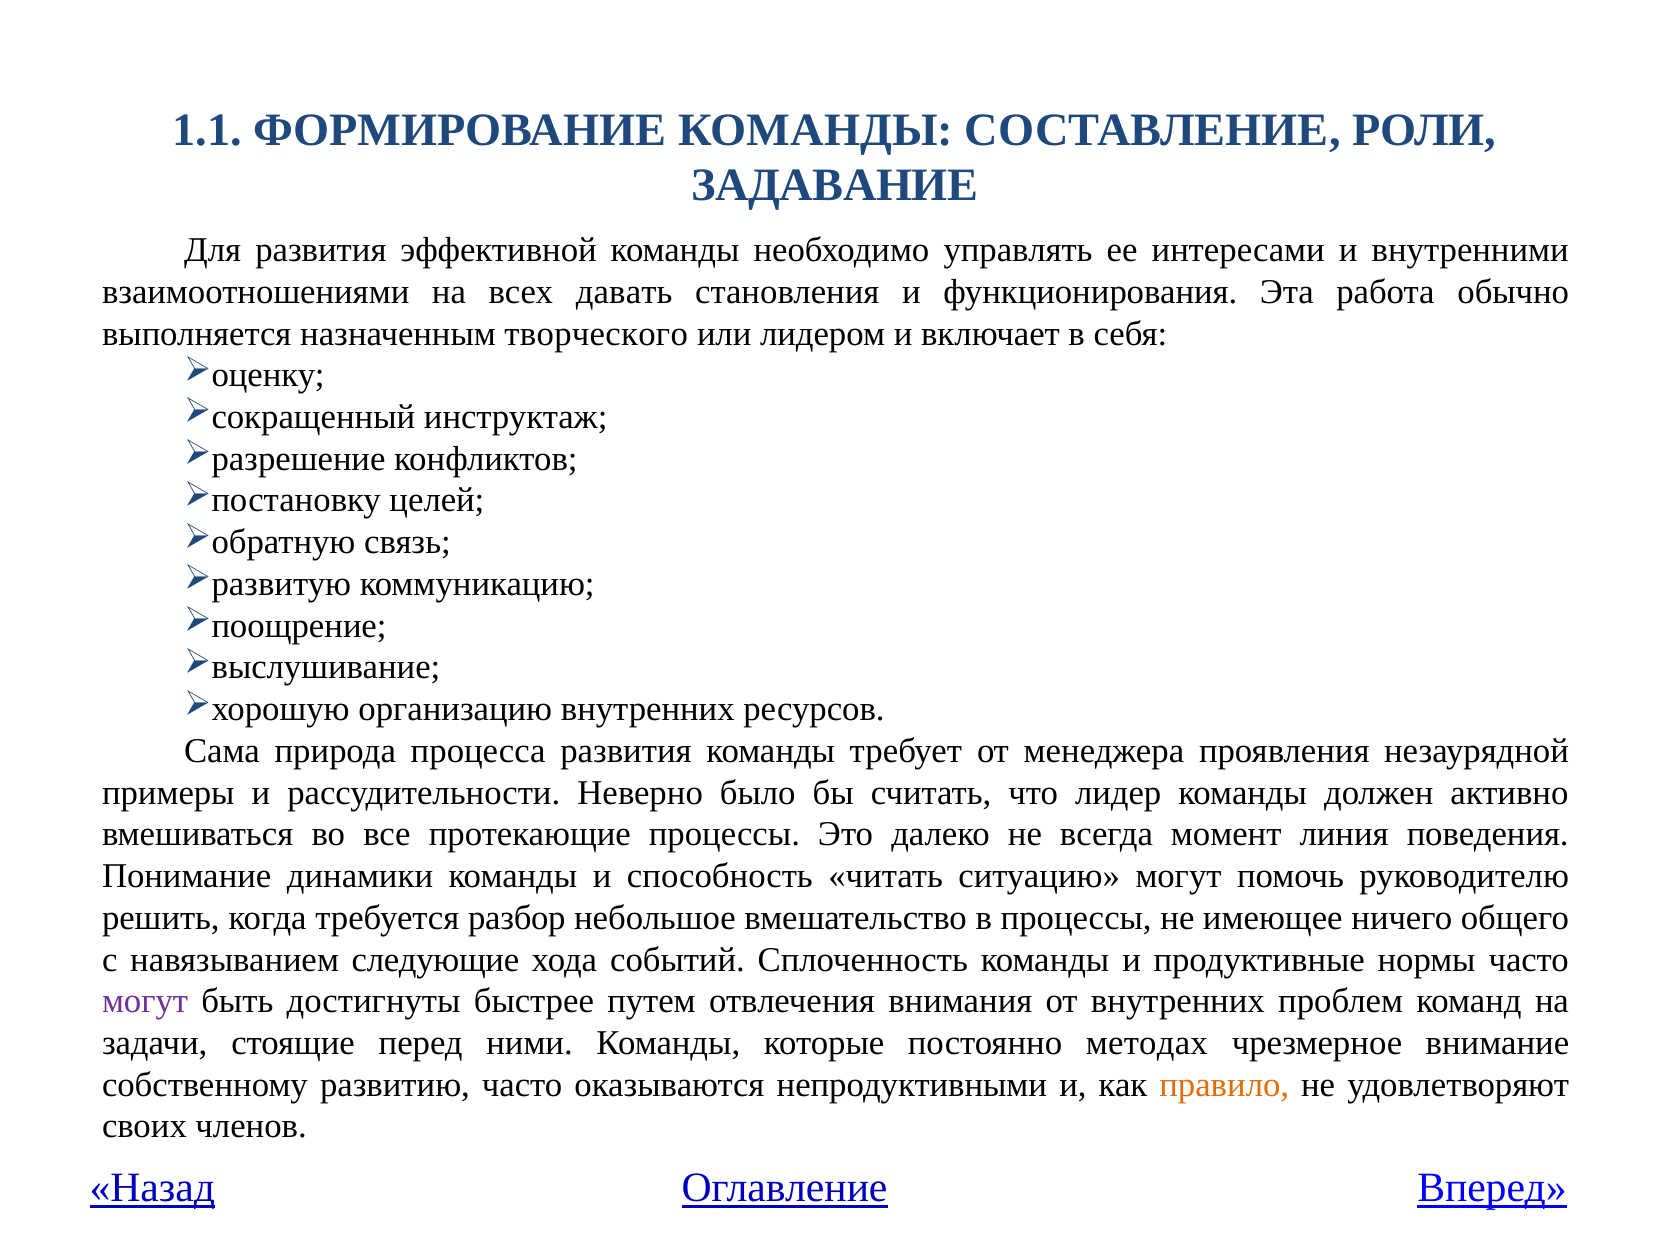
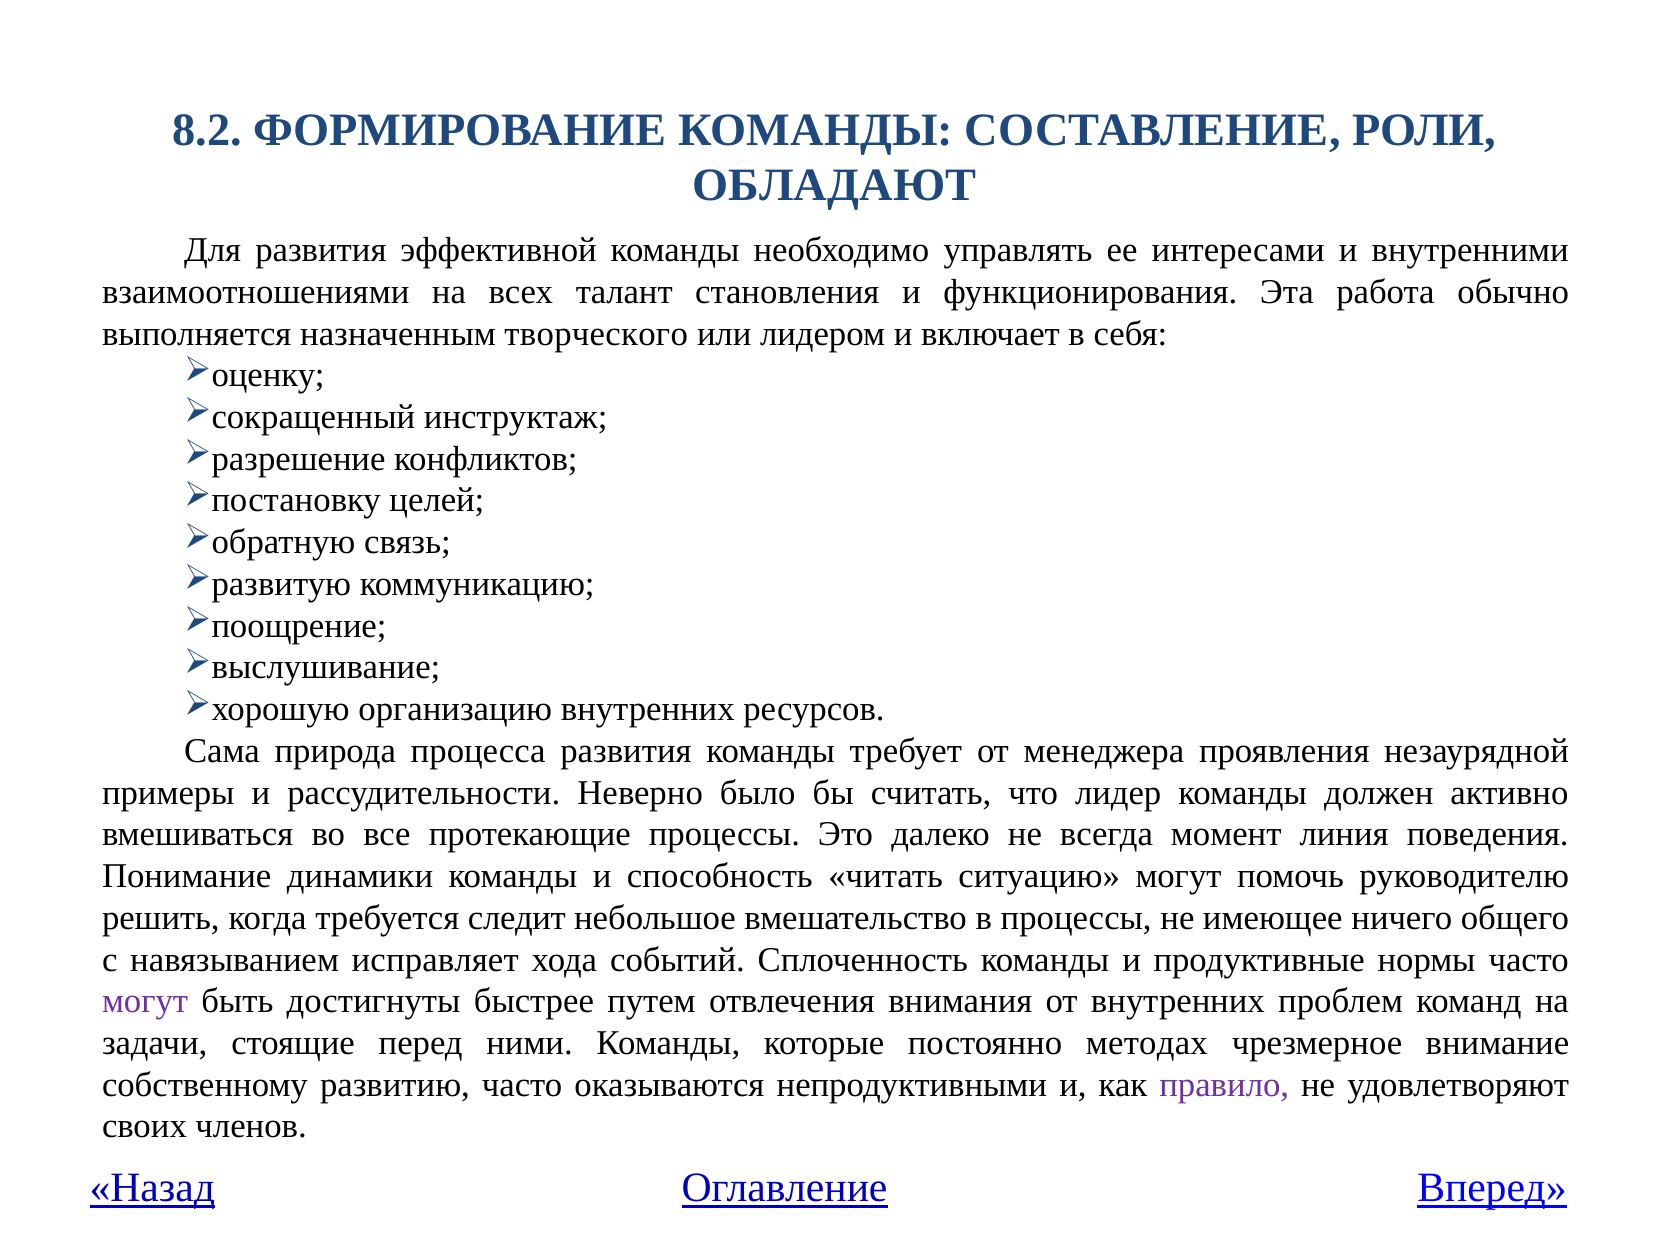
1.1: 1.1 -> 8.2
ЗАДАВАНИЕ: ЗАДАВАНИЕ -> ОБЛАДАЮТ
давать: давать -> талант
разбор: разбор -> следит
следующие: следующие -> исправляет
правило colour: orange -> purple
